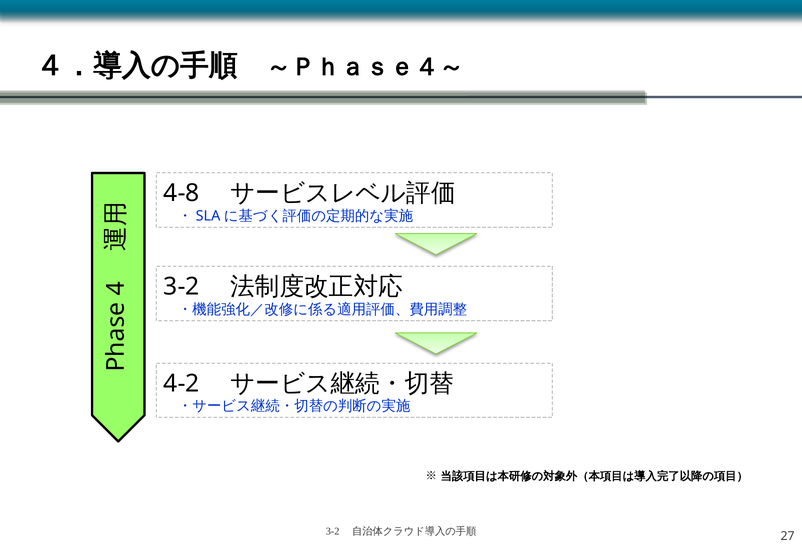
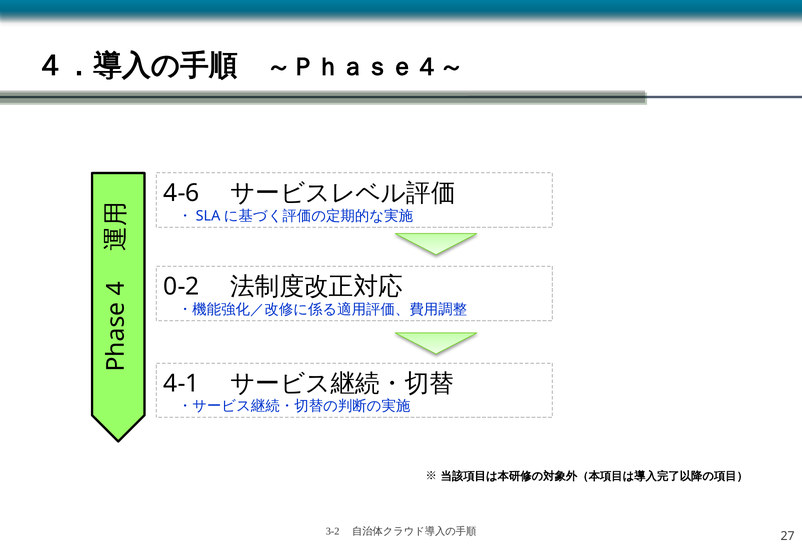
4-8: 4-8 -> 4-6
3-2 at (181, 286): 3-2 -> 0-2
4-2: 4-2 -> 4-1
